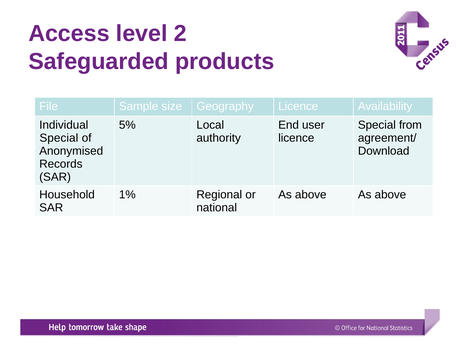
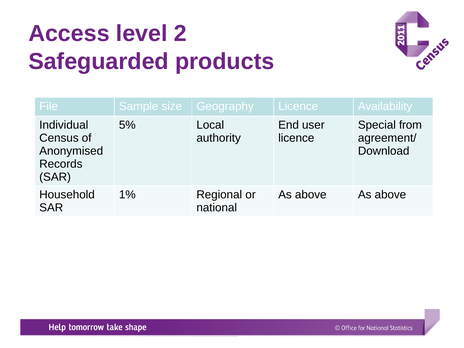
Special at (59, 138): Special -> Census
